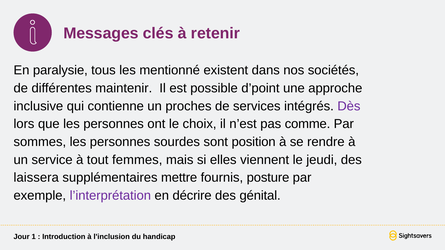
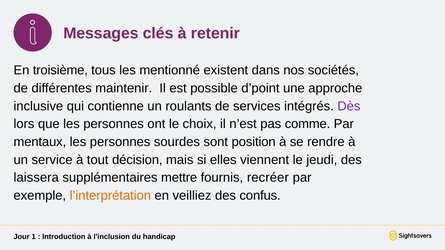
paralysie: paralysie -> troisième
proches: proches -> roulants
sommes: sommes -> mentaux
femmes: femmes -> décision
posture: posture -> recréer
l’interprétation colour: purple -> orange
décrire: décrire -> veilliez
génital: génital -> confus
